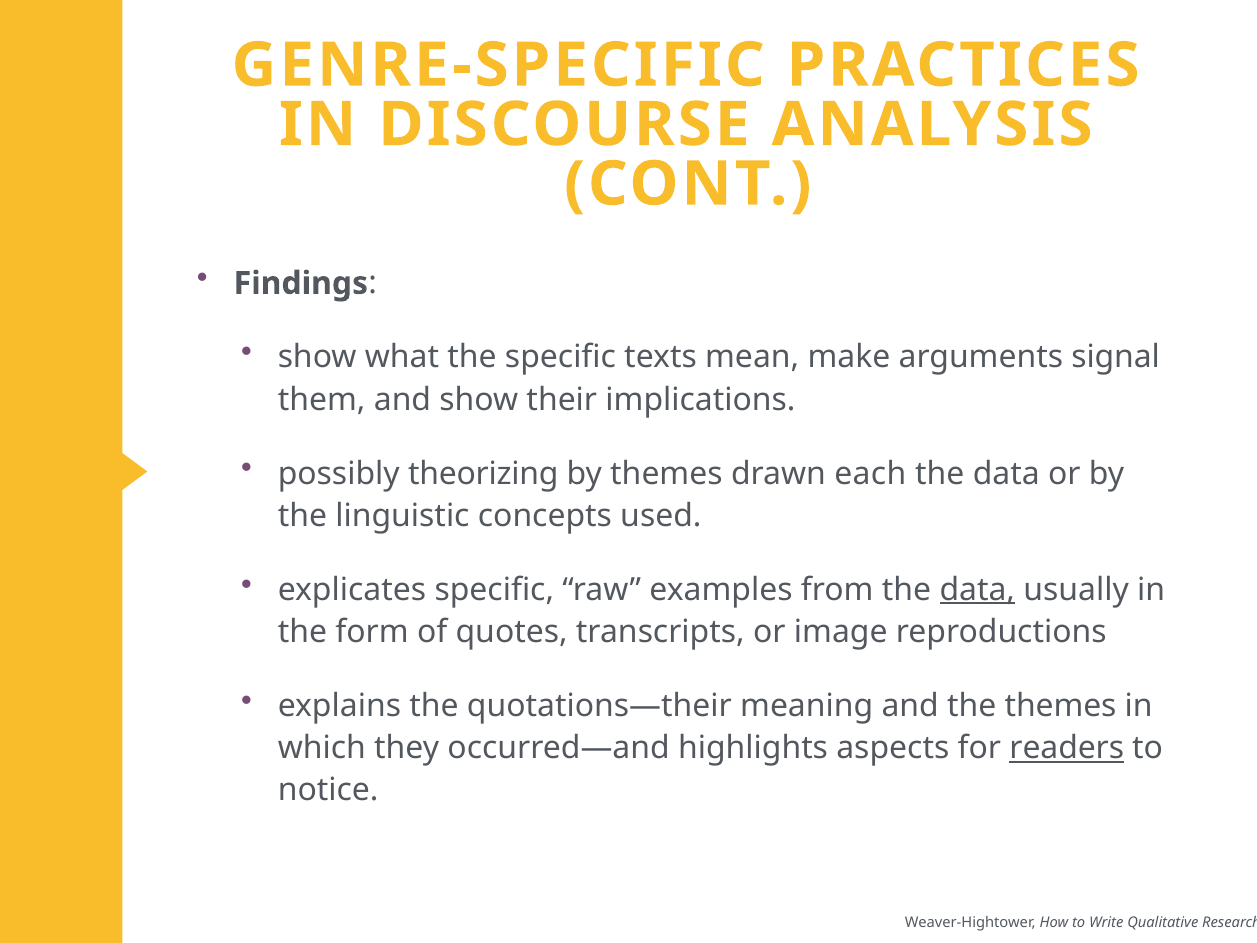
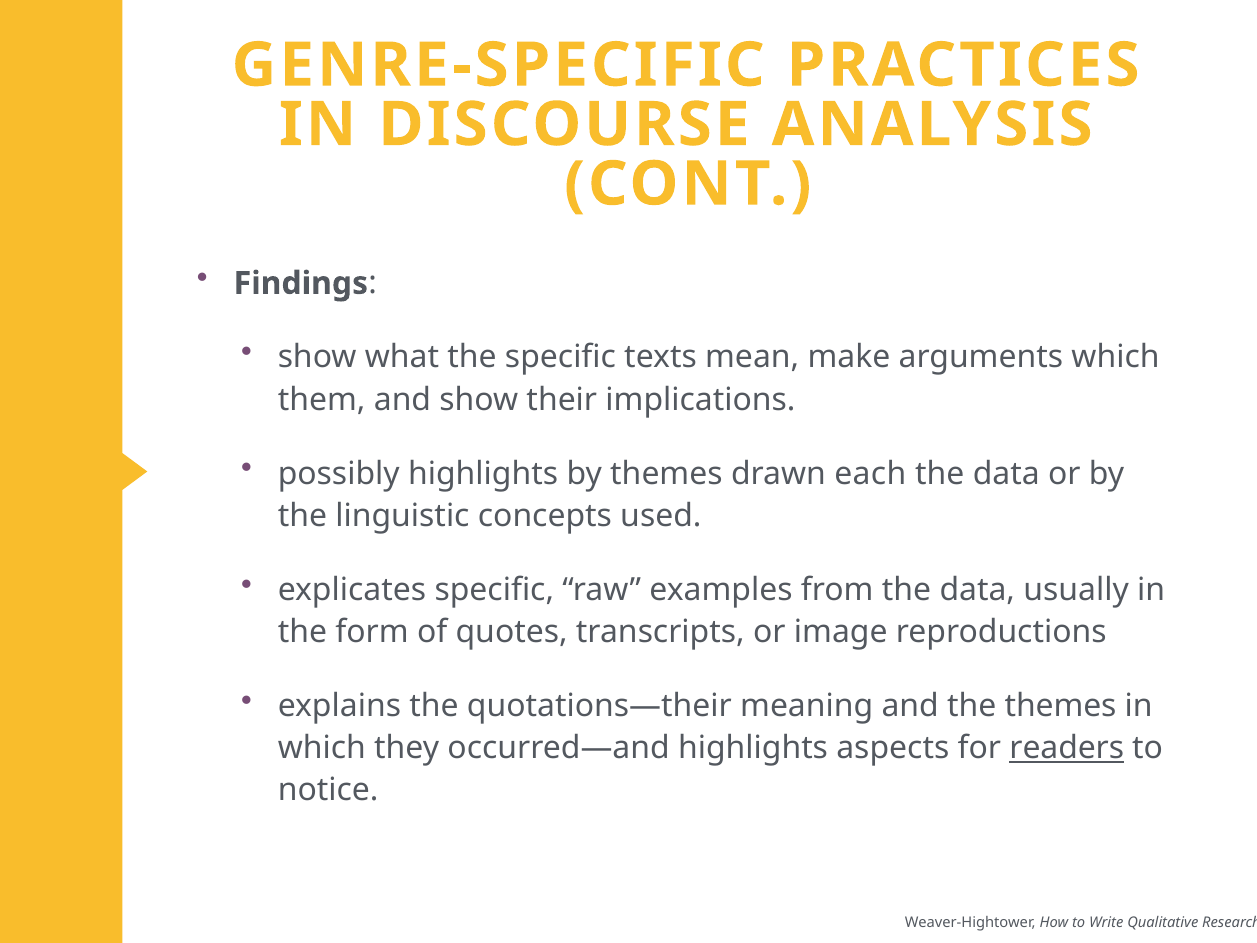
arguments signal: signal -> which
possibly theorizing: theorizing -> highlights
data at (977, 590) underline: present -> none
